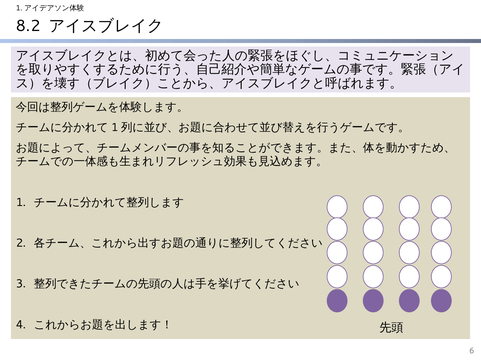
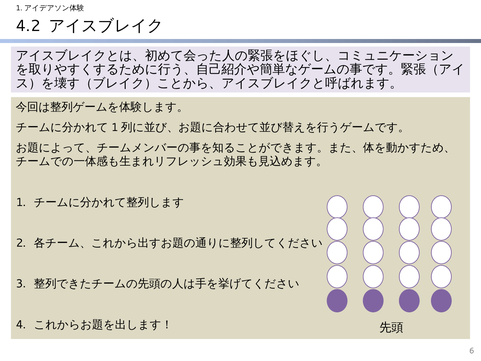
8.2: 8.2 -> 4.2
